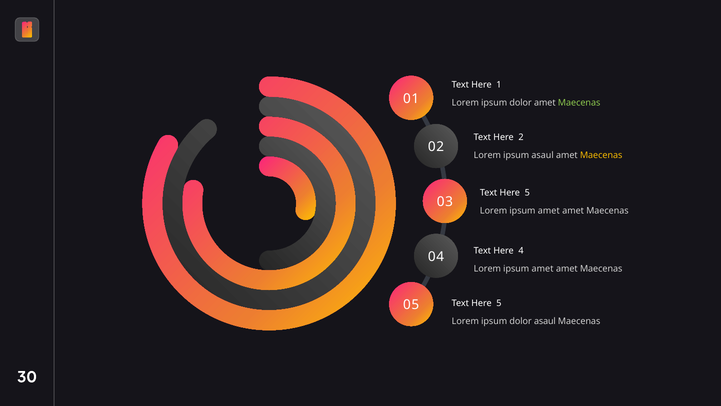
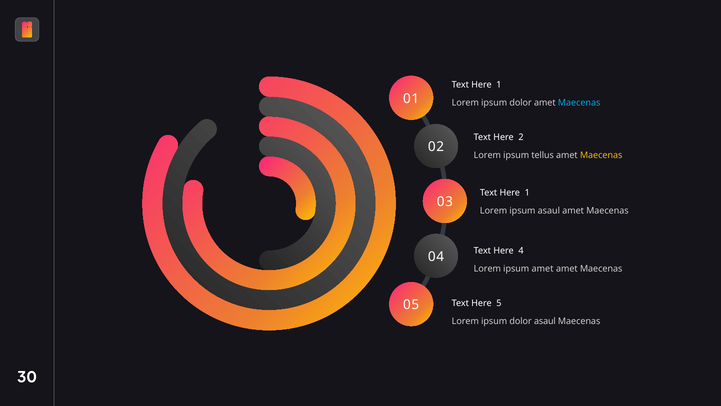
Maecenas at (579, 103) colour: light green -> light blue
asaul at (543, 155): asaul -> tellus
5 at (527, 193): 5 -> 1
amet at (549, 211): amet -> asaul
